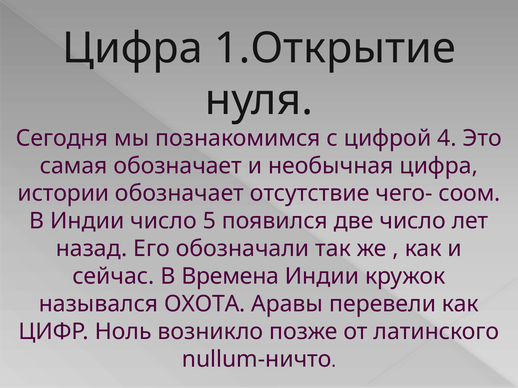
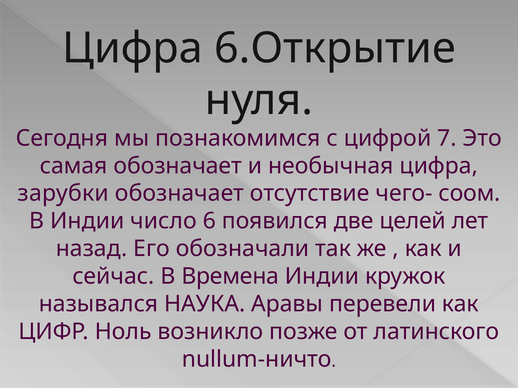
1.Открытие: 1.Открытие -> 6.Открытие
4: 4 -> 7
истории: истории -> зарубки
5: 5 -> 6
две число: число -> целей
ОХОТА: ОХОТА -> НАУКА
